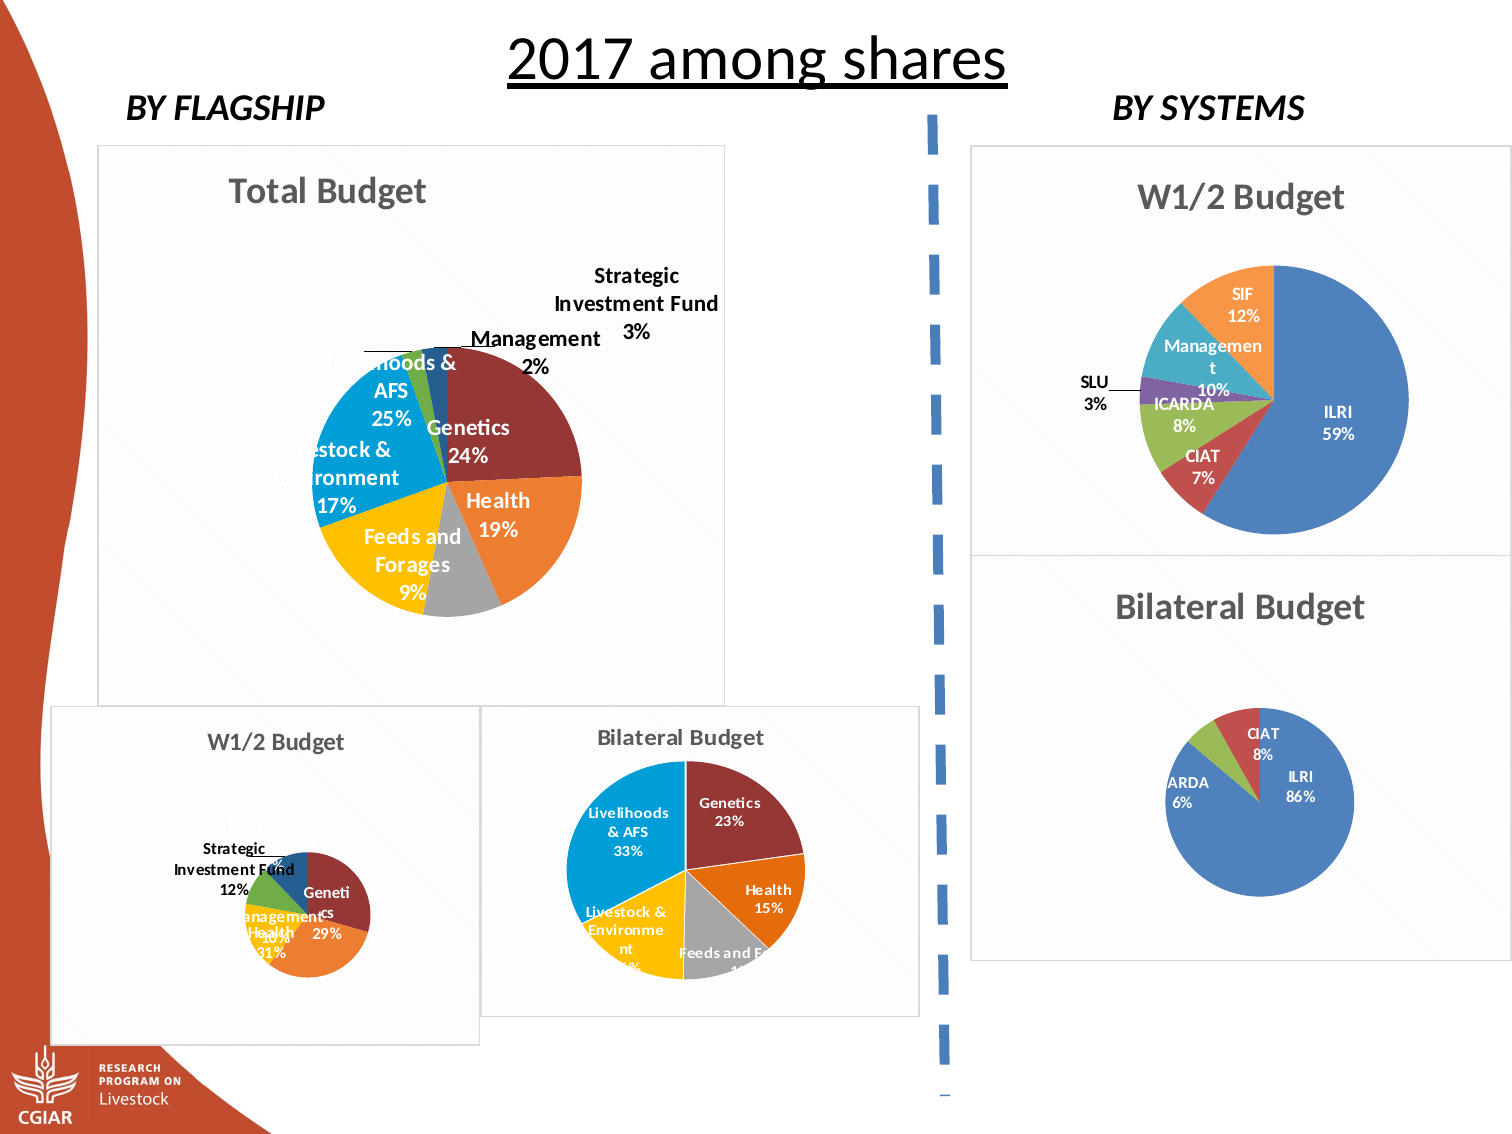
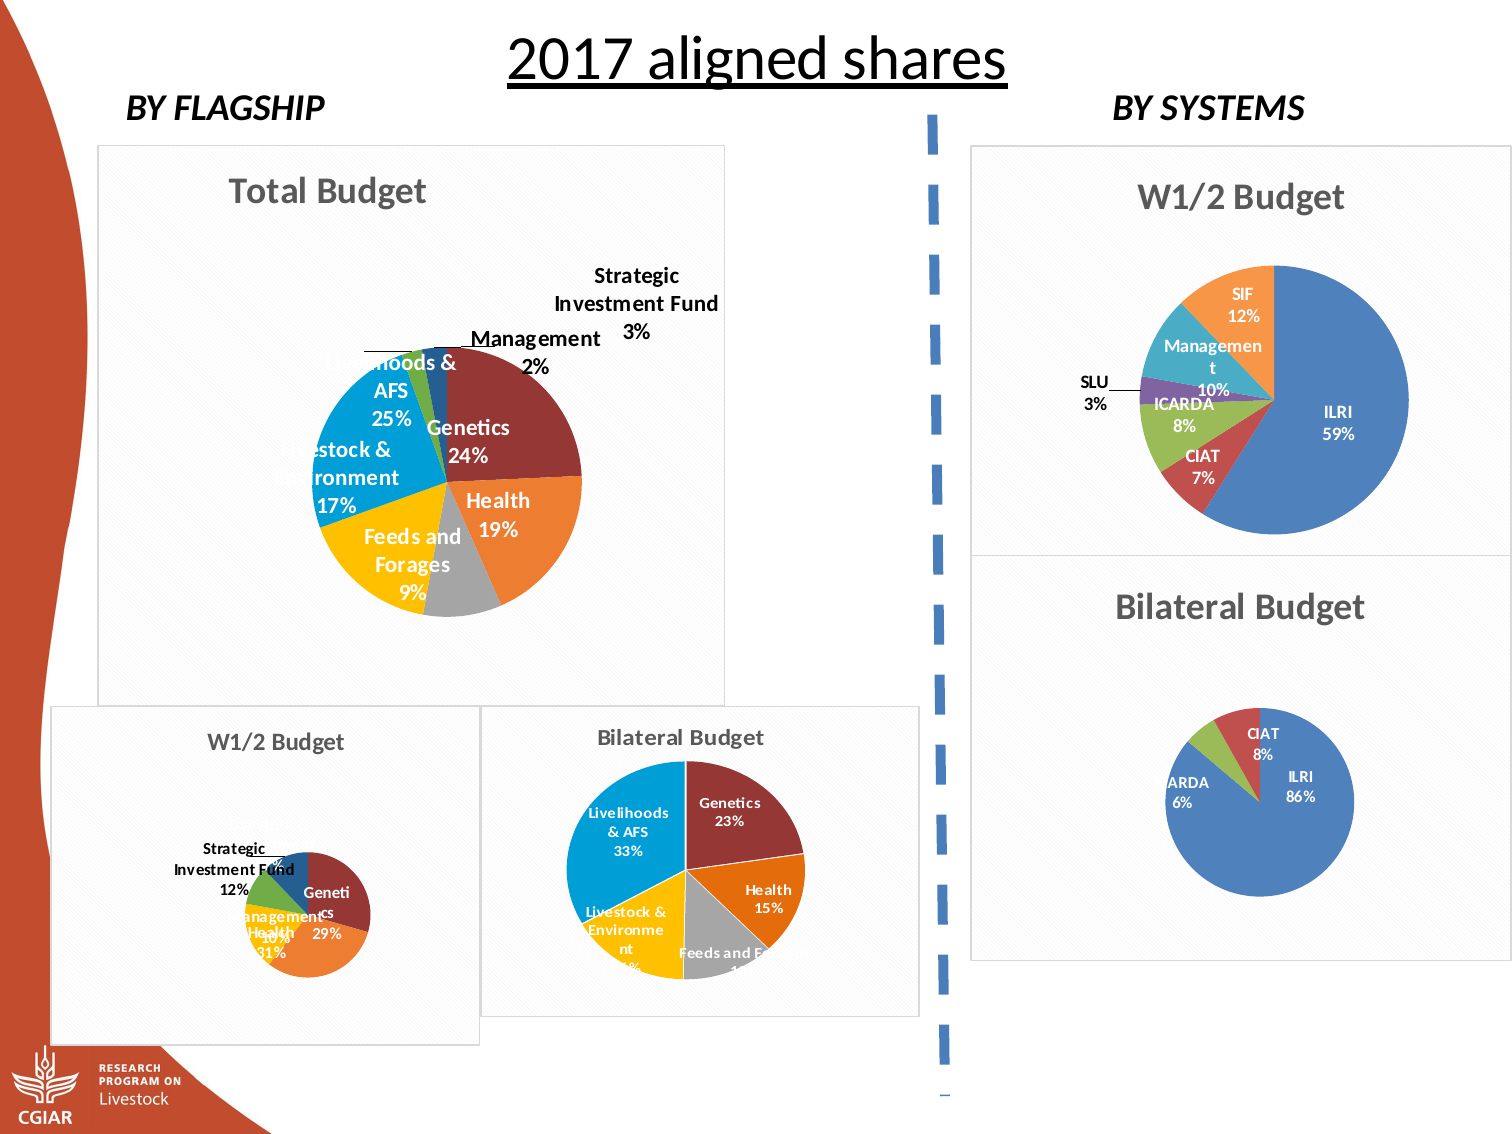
among: among -> aligned
